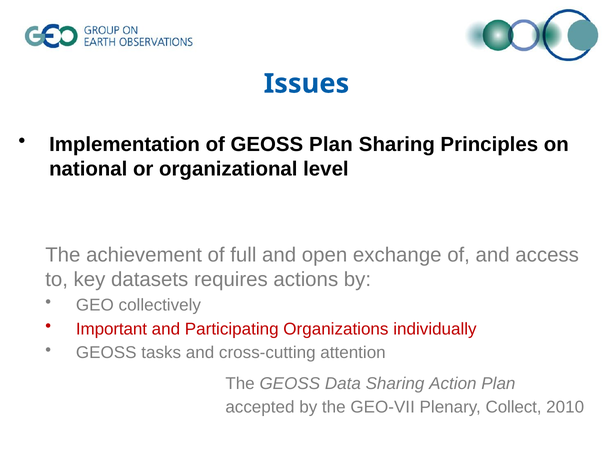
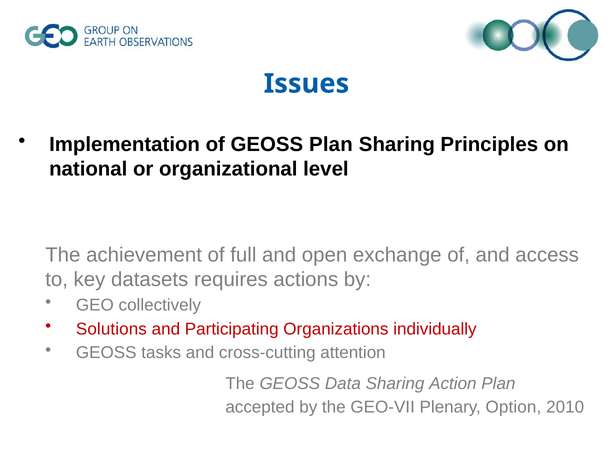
Important: Important -> Solutions
Collect: Collect -> Option
